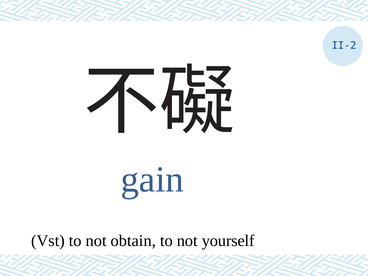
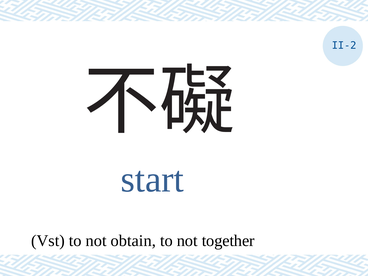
gain: gain -> start
yourself: yourself -> together
